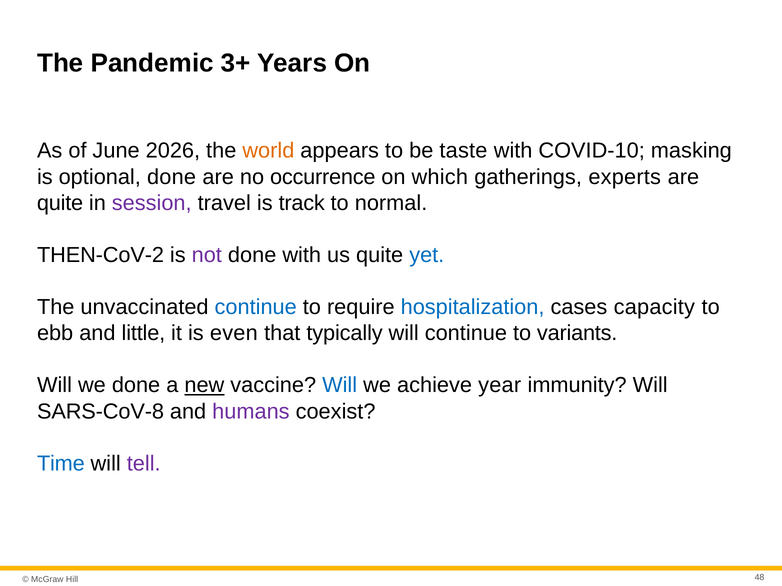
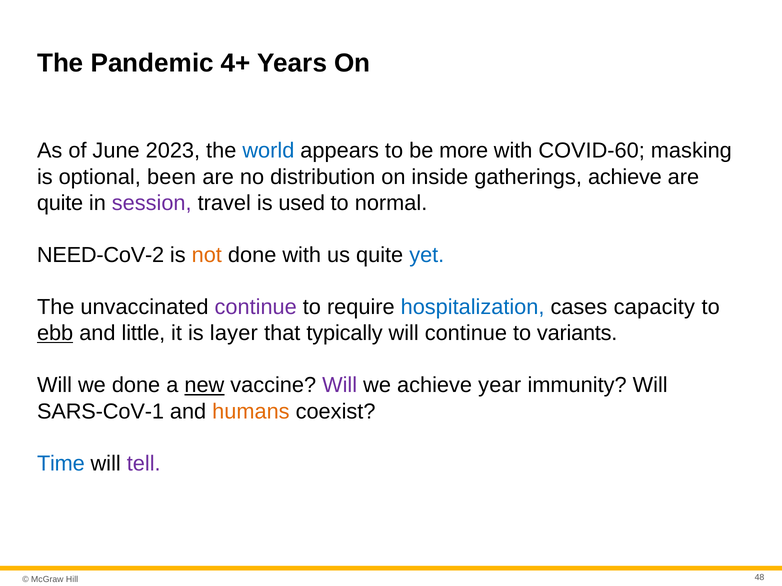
3+: 3+ -> 4+
2026: 2026 -> 2023
world colour: orange -> blue
taste: taste -> more
COVID-10: COVID-10 -> COVID-60
optional done: done -> been
occurrence: occurrence -> distribution
which: which -> inside
gatherings experts: experts -> achieve
track: track -> used
THEN-CoV-2: THEN-CoV-2 -> NEED-CoV-2
not colour: purple -> orange
continue at (256, 307) colour: blue -> purple
ebb underline: none -> present
even: even -> layer
Will at (340, 386) colour: blue -> purple
SARS-CoV-8: SARS-CoV-8 -> SARS-CoV-1
humans colour: purple -> orange
